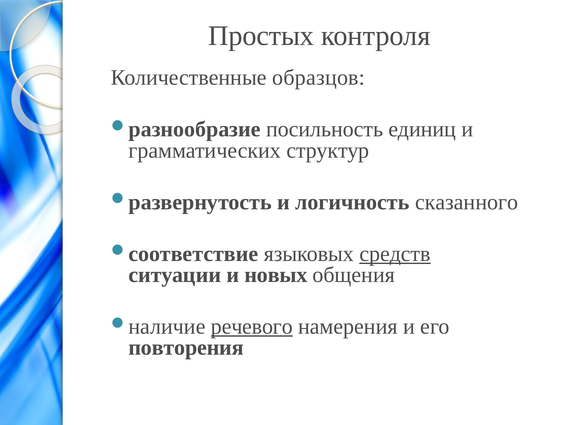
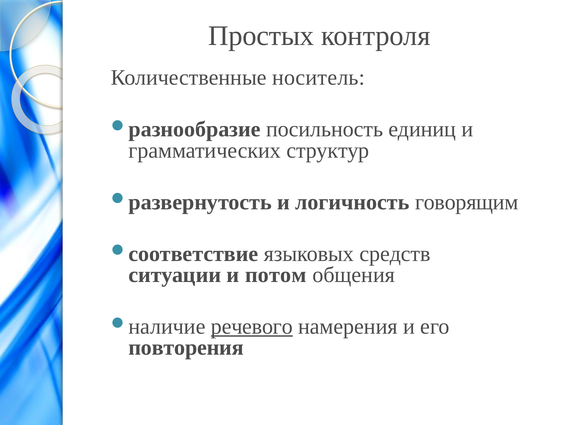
образцов: образцов -> носитель
сказанного: сказанного -> говорящим
средств underline: present -> none
новых: новых -> потом
